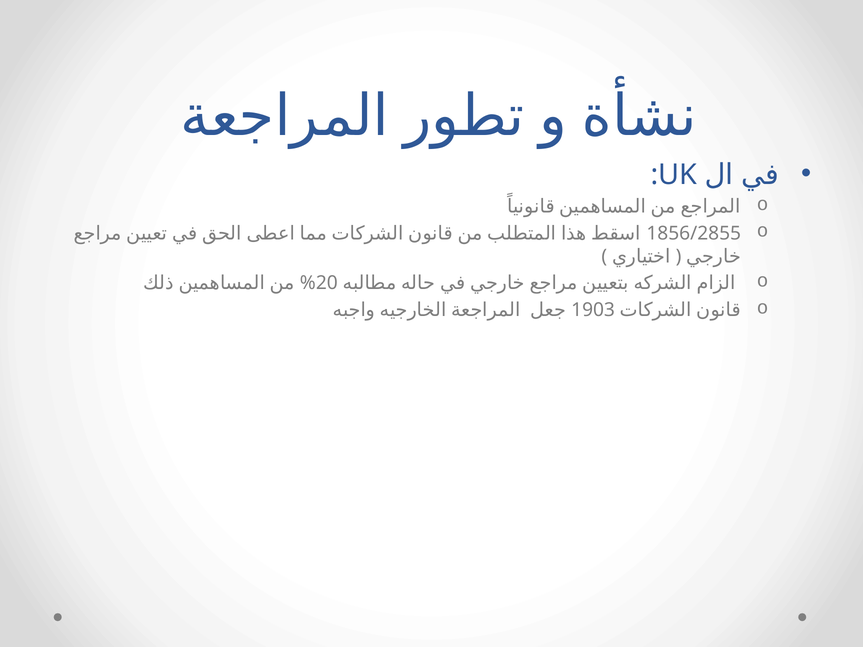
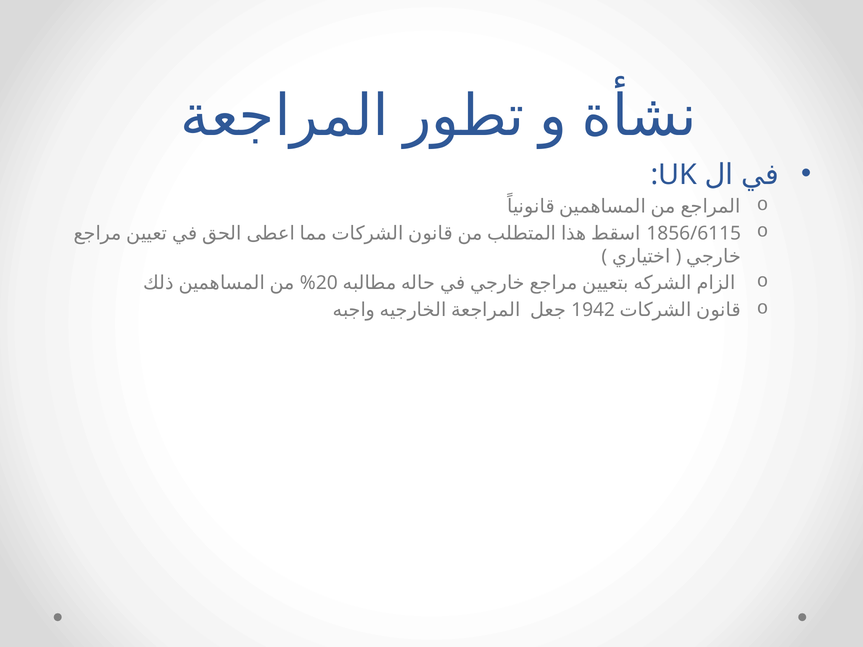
1856/2855: 1856/2855 -> 1856/6115
1903: 1903 -> 1942
